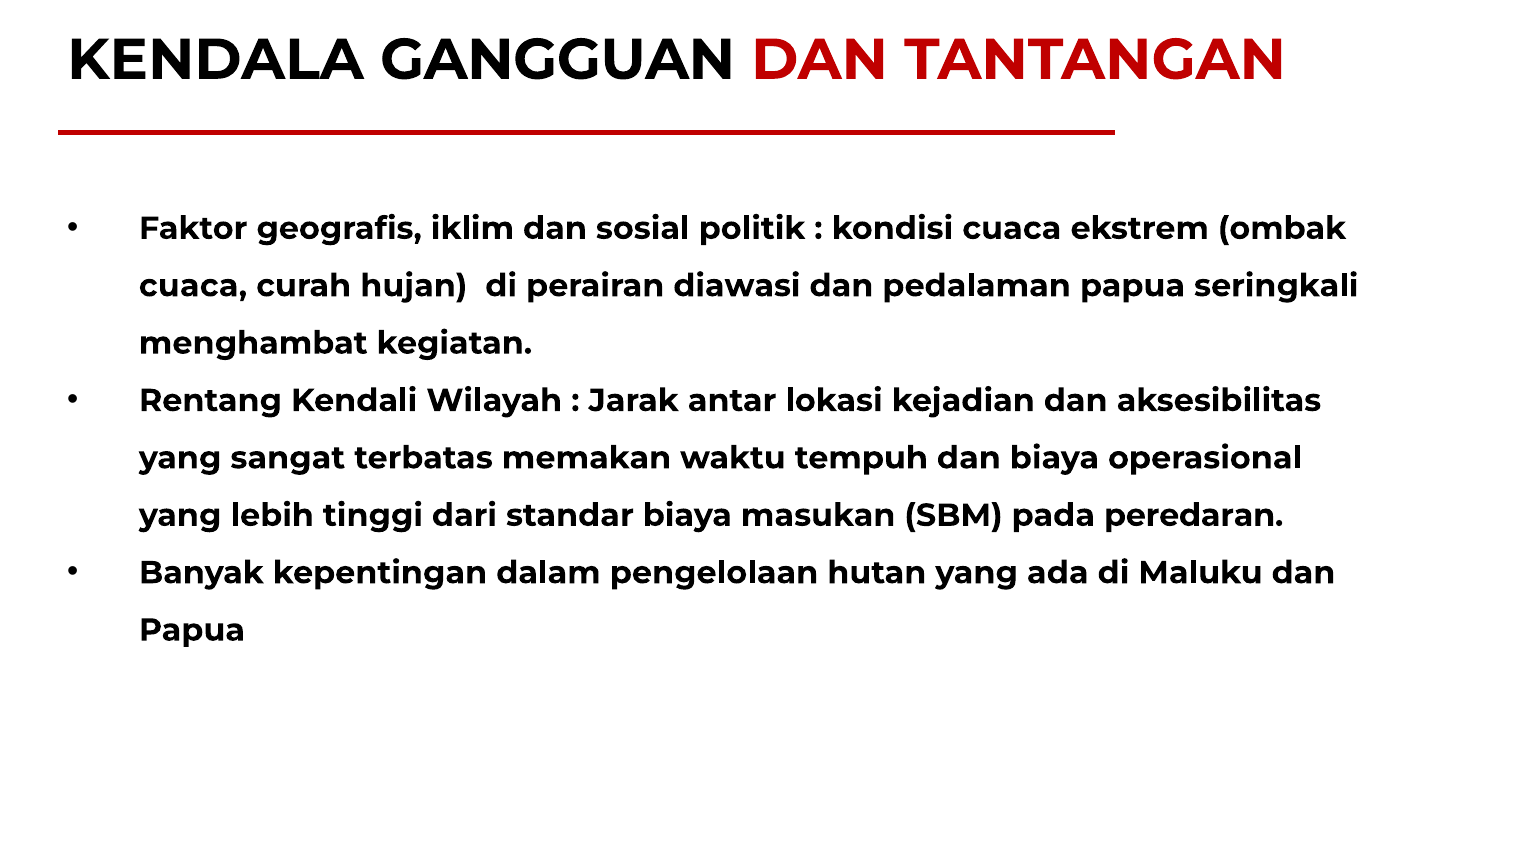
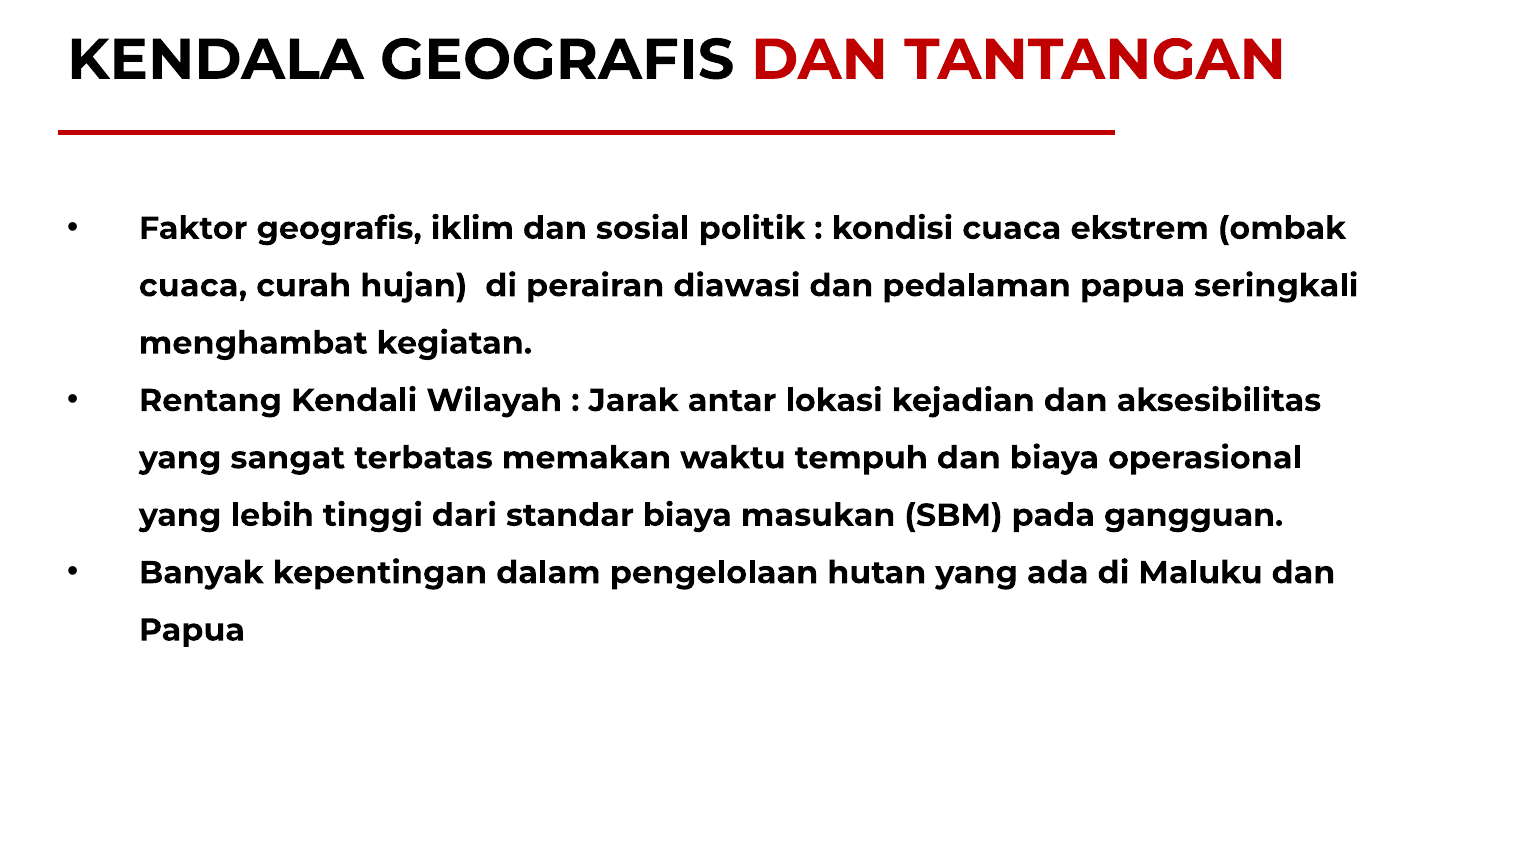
KENDALA GANGGUAN: GANGGUAN -> GEOGRAFIS
peredaran: peredaran -> gangguan
